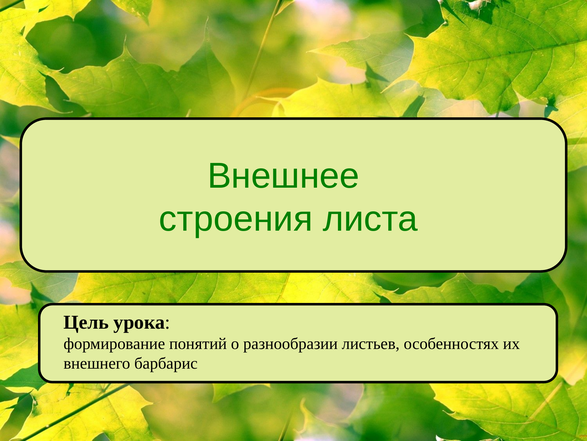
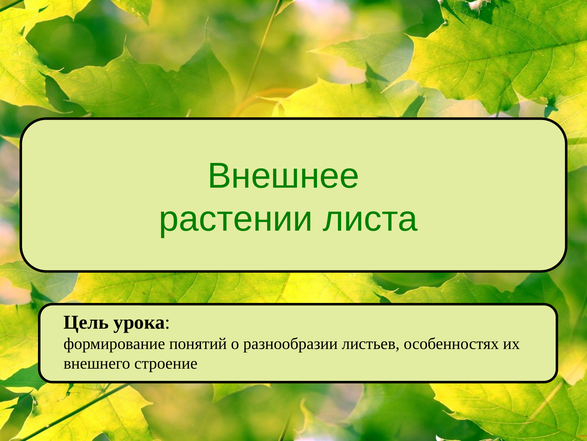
строения: строения -> растении
барбарис: барбарис -> строение
